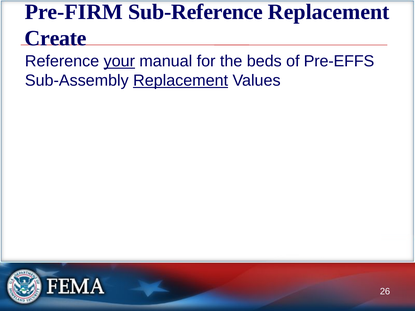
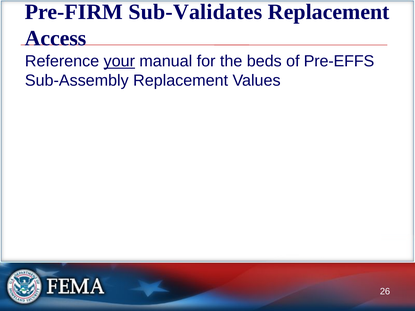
Sub-Reference: Sub-Reference -> Sub-Validates
Create: Create -> Access
Replacement at (181, 81) underline: present -> none
